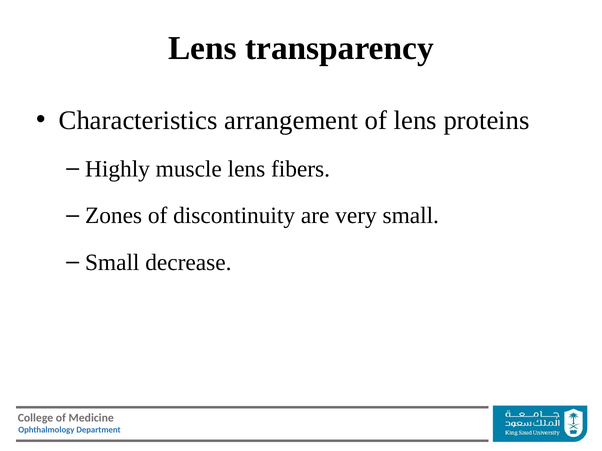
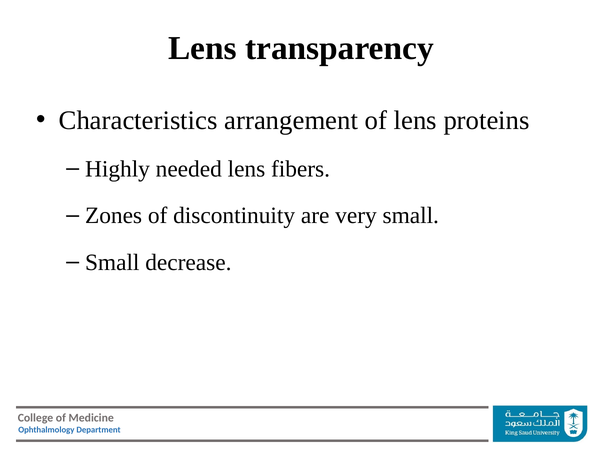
muscle: muscle -> needed
